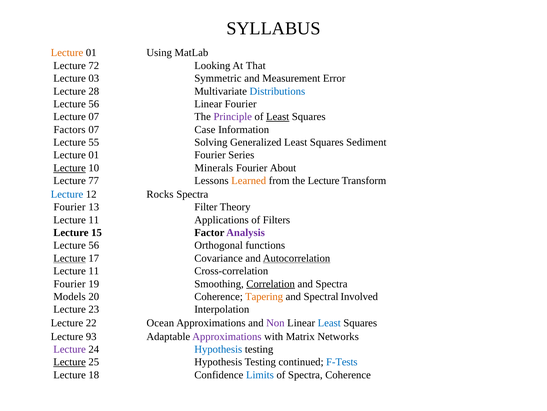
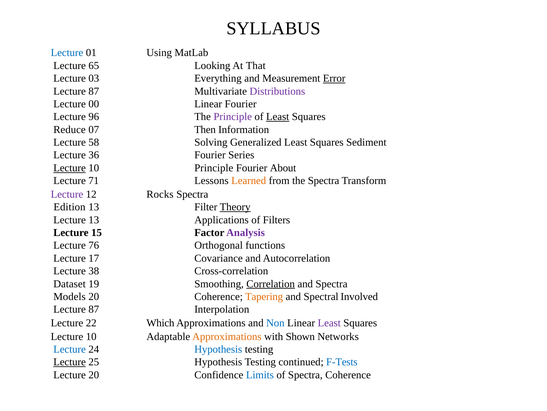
Lecture at (67, 52) colour: orange -> blue
72: 72 -> 65
Symmetric: Symmetric -> Everything
Error underline: none -> present
28 at (94, 91): 28 -> 87
Distributions colour: blue -> purple
56 at (94, 104): 56 -> 00
Lecture 07: 07 -> 96
Factors: Factors -> Reduce
Case: Case -> Then
55: 55 -> 58
01 at (94, 155): 01 -> 36
10 Minerals: Minerals -> Principle
77: 77 -> 71
the Lecture: Lecture -> Spectra
Lecture at (67, 194) colour: blue -> purple
Fourier at (70, 207): Fourier -> Edition
Theory underline: none -> present
11 at (94, 219): 11 -> 13
56 at (94, 245): 56 -> 76
Lecture at (70, 258) underline: present -> none
Autocorrelation underline: present -> none
11 at (94, 271): 11 -> 38
Fourier at (70, 283): Fourier -> Dataset
23 at (94, 309): 23 -> 87
Ocean: Ocean -> Which
Non colour: purple -> blue
Least at (329, 322) colour: blue -> purple
93 at (91, 336): 93 -> 10
Approximations at (227, 336) colour: purple -> orange
Matrix: Matrix -> Shown
Lecture at (70, 349) colour: purple -> blue
Lecture 18: 18 -> 20
